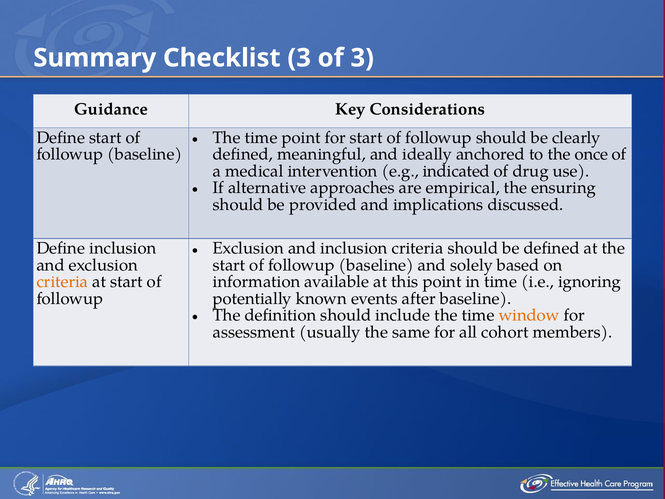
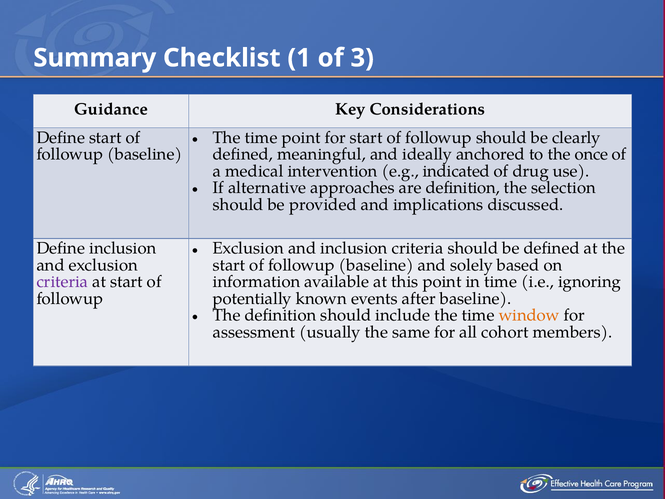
Checklist 3: 3 -> 1
are empirical: empirical -> definition
ensuring: ensuring -> selection
criteria at (62, 282) colour: orange -> purple
